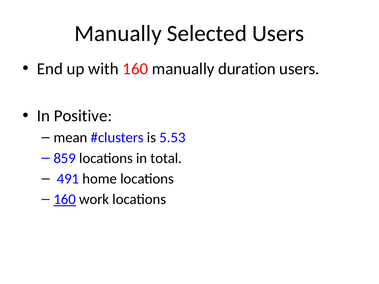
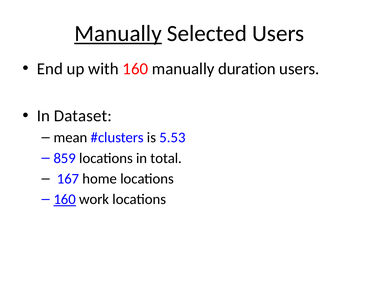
Manually at (118, 34) underline: none -> present
Positive: Positive -> Dataset
491: 491 -> 167
